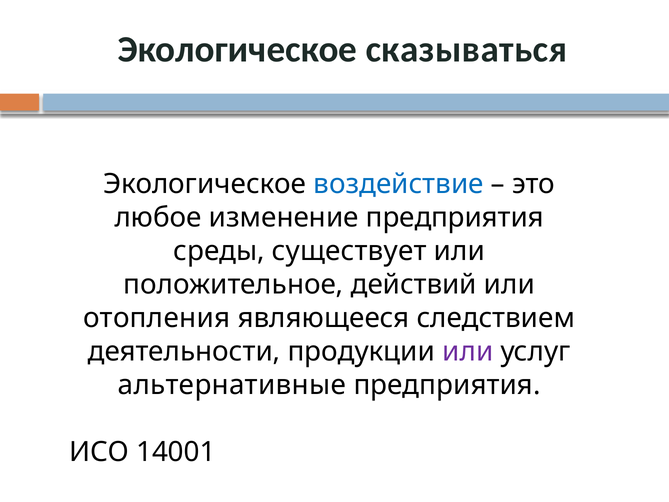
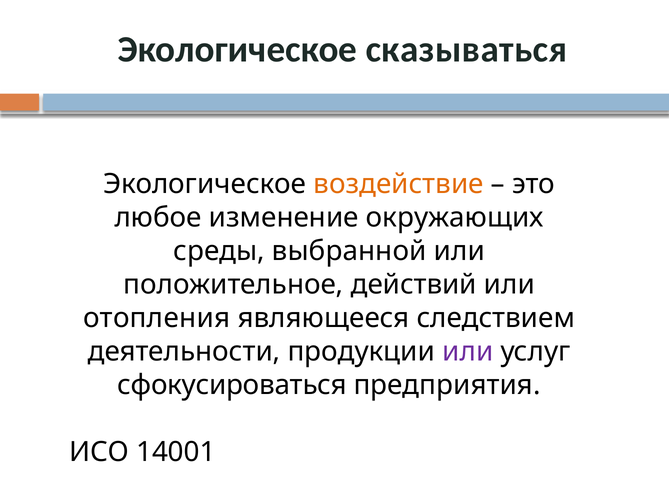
воздействие colour: blue -> orange
изменение предприятия: предприятия -> окружающих
существует: существует -> выбранной
альтернативные: альтернативные -> сфокусироваться
